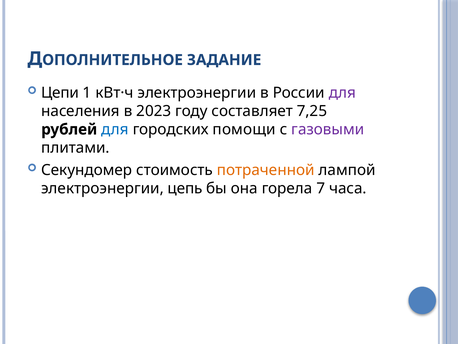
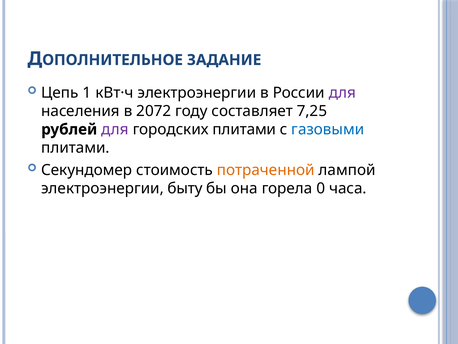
Цепи: Цепи -> Цепь
2023: 2023 -> 2072
для at (115, 129) colour: blue -> purple
городских помощи: помощи -> плитами
газовыми colour: purple -> blue
цепь: цепь -> быту
7: 7 -> 0
